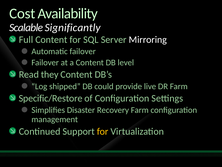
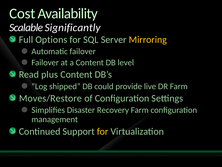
Full Content: Content -> Options
Mirroring colour: white -> yellow
they: they -> plus
Specific/Restore: Specific/Restore -> Moves/Restore
